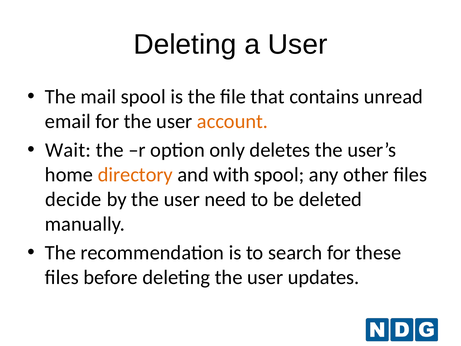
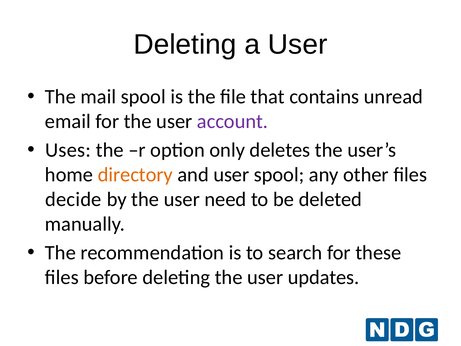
account colour: orange -> purple
Wait: Wait -> Uses
and with: with -> user
